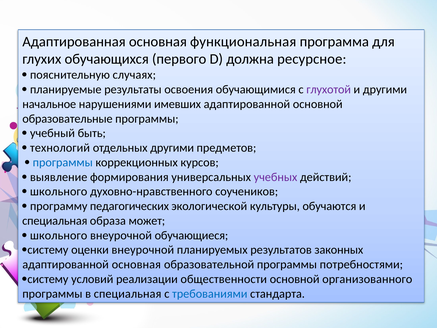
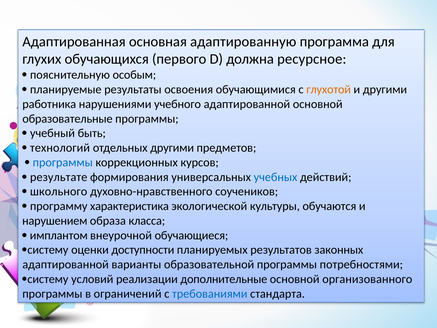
функциональная: функциональная -> адаптированную
случаях: случаях -> особым
глухотой colour: purple -> orange
начальное: начальное -> работника
имевших: имевших -> учебного
выявление: выявление -> результате
учебных colour: purple -> blue
педагогических: педагогических -> характеристика
специальная at (55, 221): специальная -> нарушением
может: может -> класса
школьного at (59, 235): школьного -> имплантом
оценки внеурочной: внеурочной -> доступности
адаптированной основная: основная -> варианты
общественности: общественности -> дополнительные
в специальная: специальная -> ограничений
